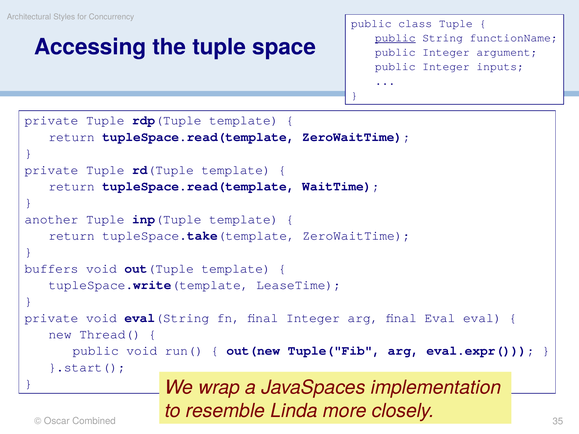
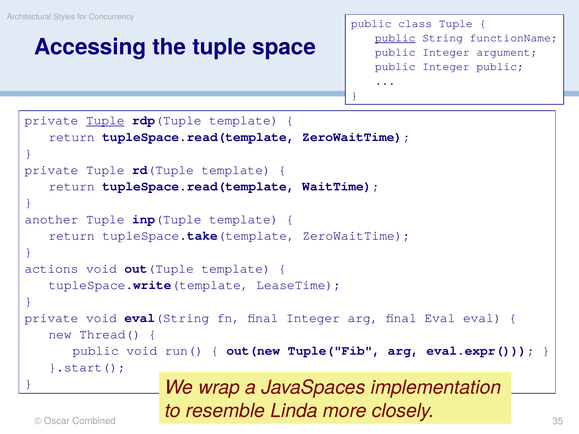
Integer inputs: inputs -> public
Tuple at (105, 120) underline: none -> present
buffers: buffers -> actions
